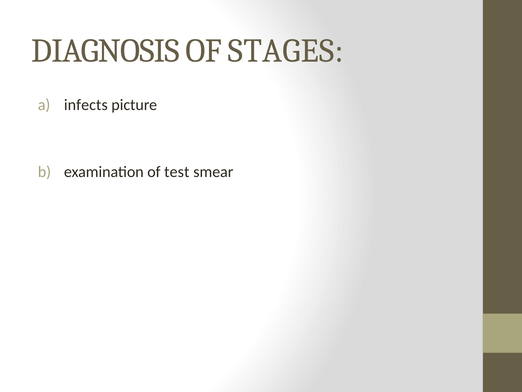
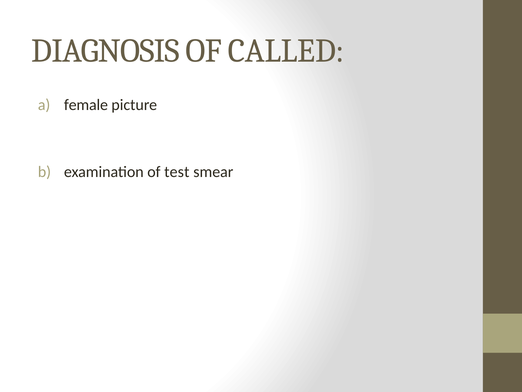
STAGES: STAGES -> CALLED
infects: infects -> female
